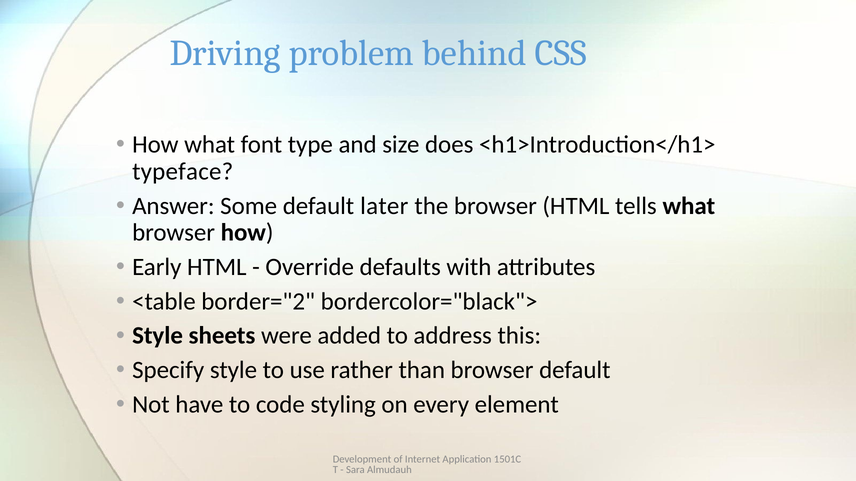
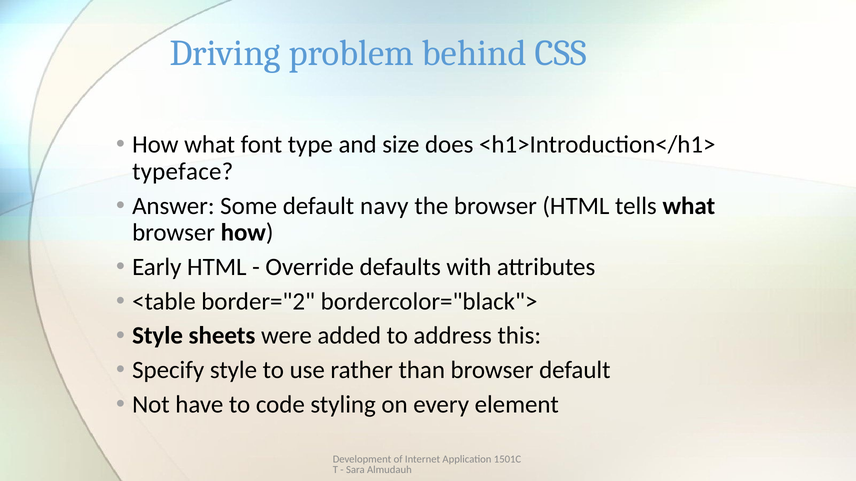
later: later -> navy
